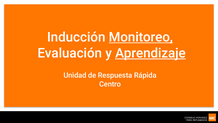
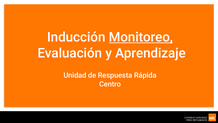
Aprendizaje underline: present -> none
